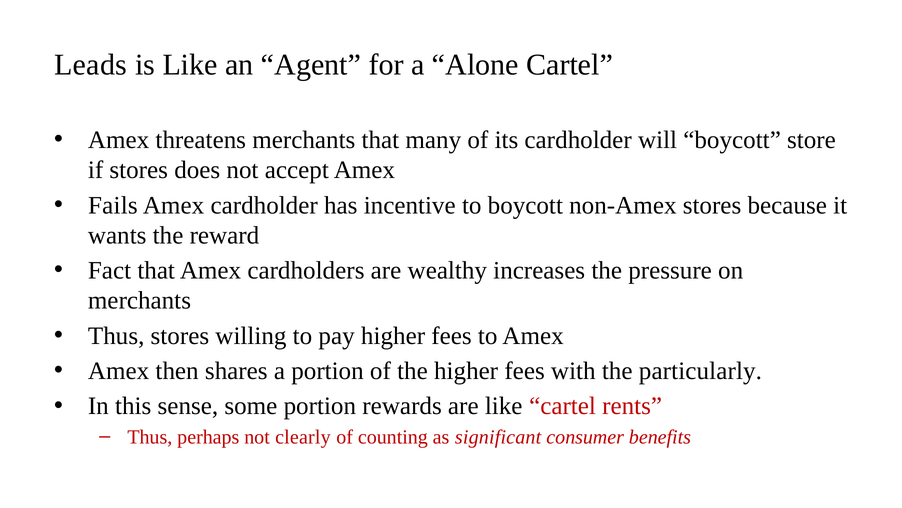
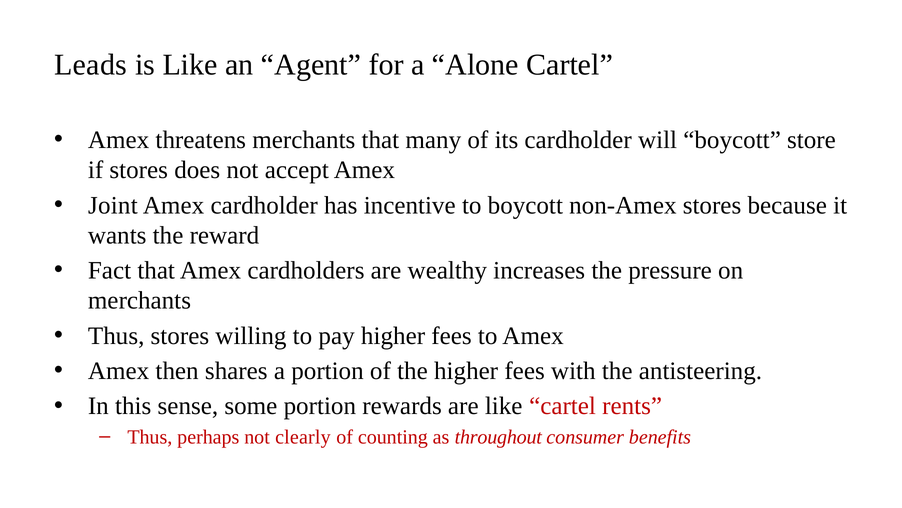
Fails: Fails -> Joint
particularly: particularly -> antisteering
significant: significant -> throughout
